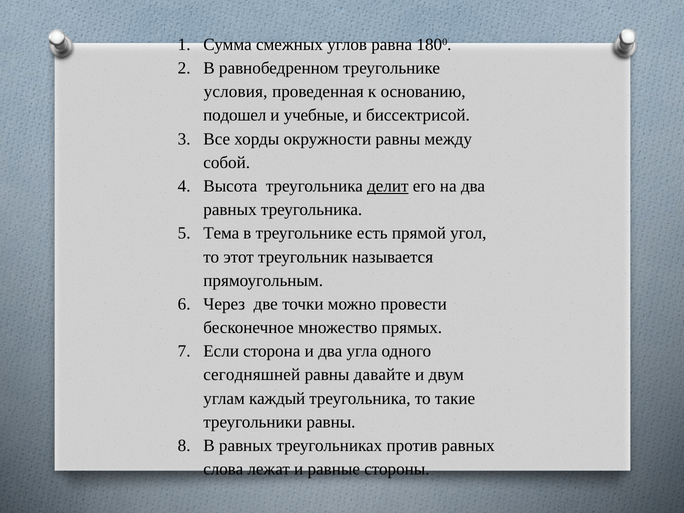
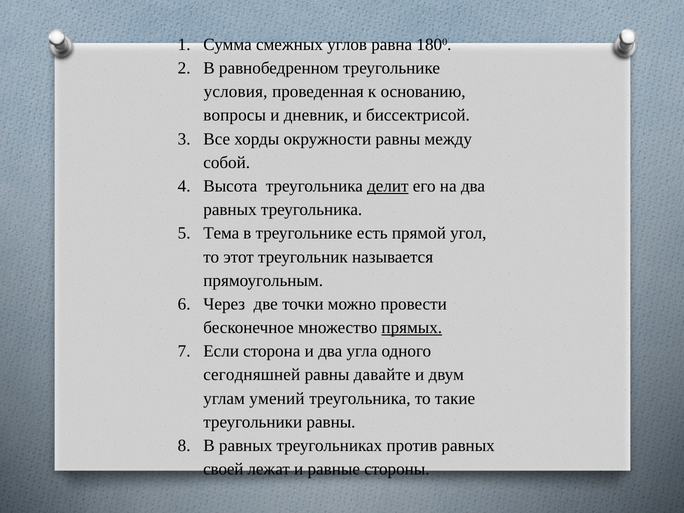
подошел: подошел -> вопросы
учебные: учебные -> дневник
прямых underline: none -> present
каждый: каждый -> умений
слова: слова -> своей
